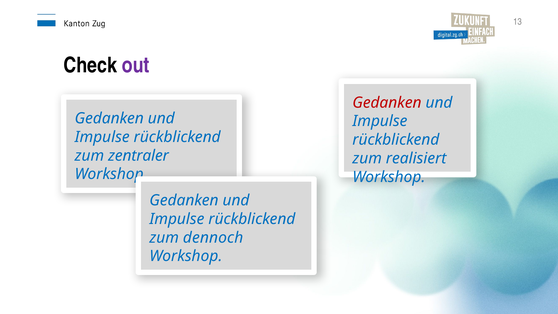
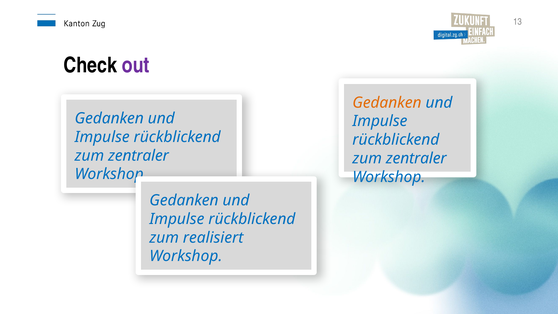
Gedanken at (387, 103) colour: red -> orange
realisiert at (416, 158): realisiert -> zentraler
dennoch: dennoch -> realisiert
